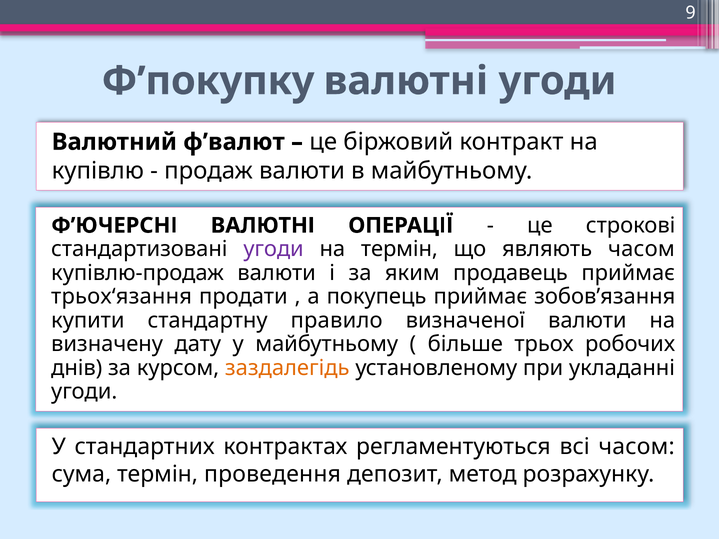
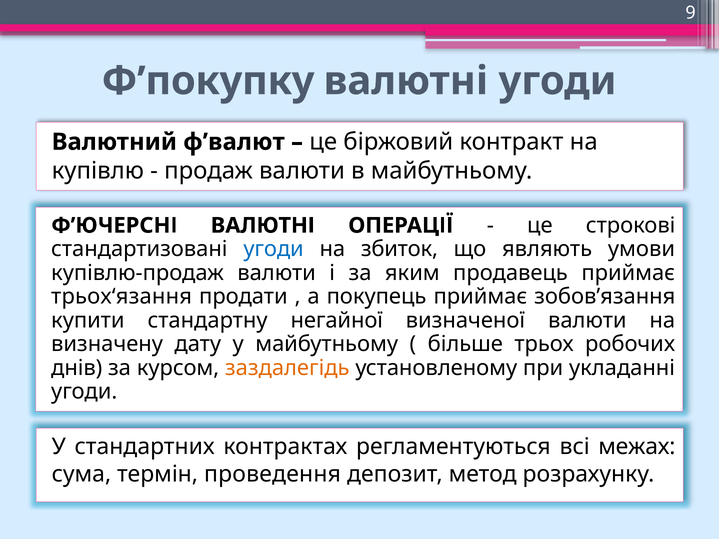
угоди at (274, 249) colour: purple -> blue
на термін: термін -> збиток
являють часом: часом -> умови
правило: правило -> негайної
всі часом: часом -> межах
